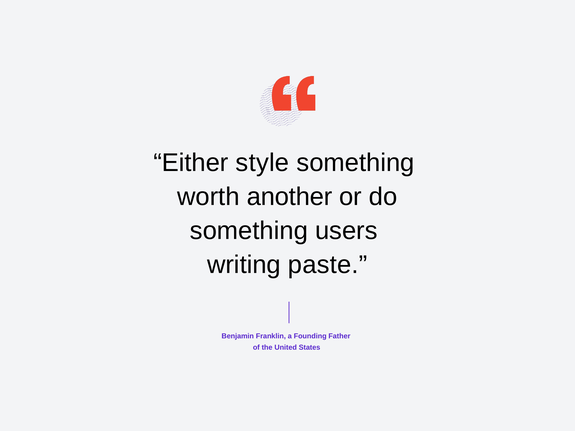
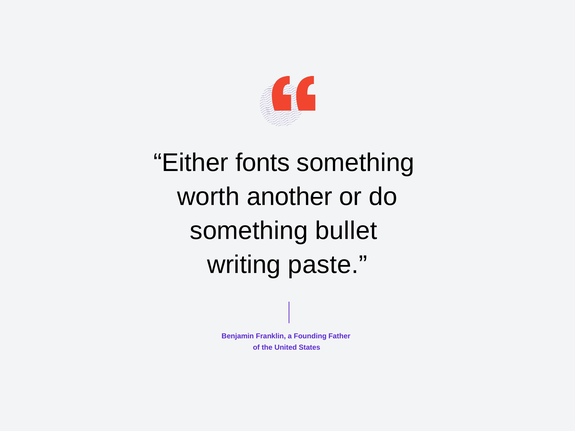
style: style -> fonts
users: users -> bullet
